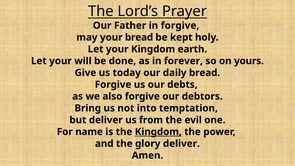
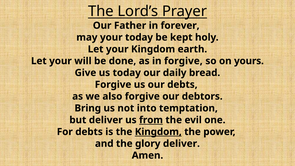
in forgive: forgive -> forever
your bread: bread -> today
in forever: forever -> forgive
from underline: none -> present
For name: name -> debts
